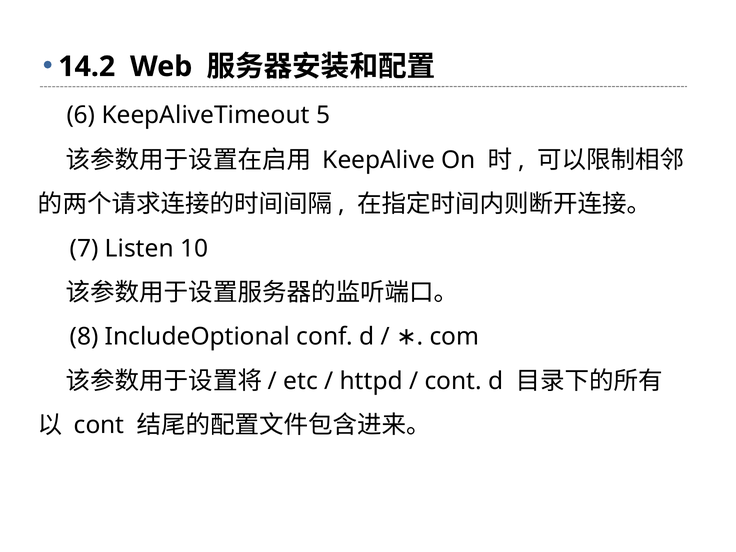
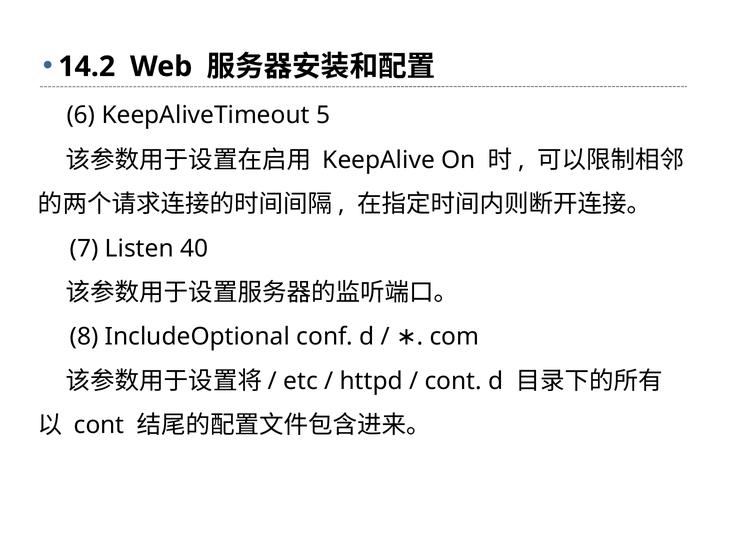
10: 10 -> 40
